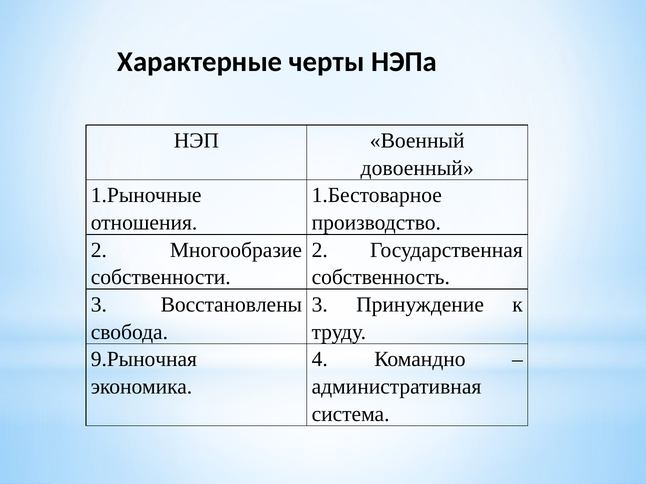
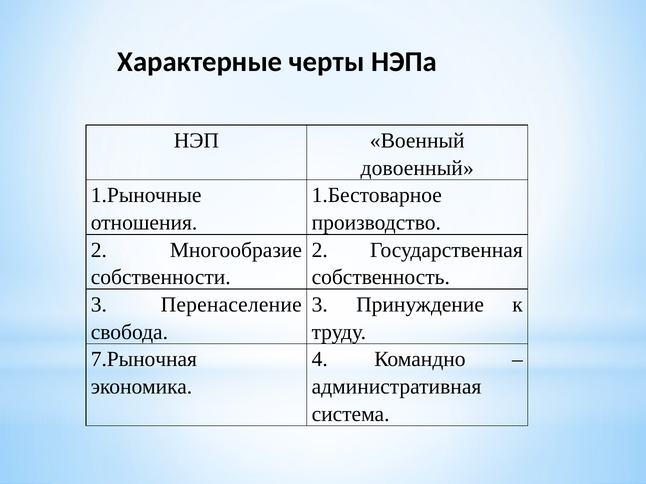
Восстановлены: Восстановлены -> Перенаселение
9.Рыночная: 9.Рыночная -> 7.Рыночная
